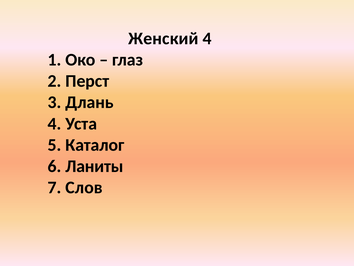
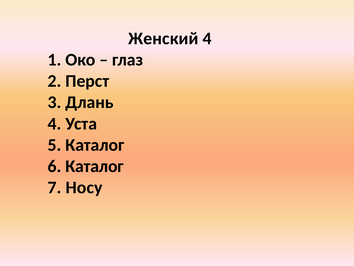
6 Ланиты: Ланиты -> Каталог
Слов: Слов -> Носу
